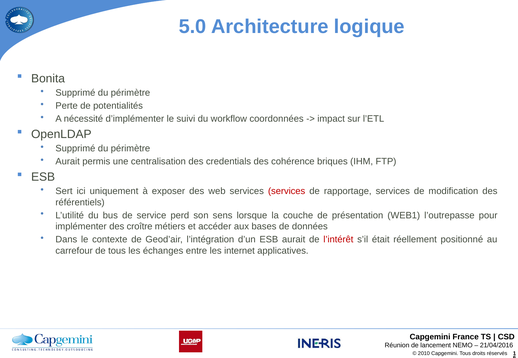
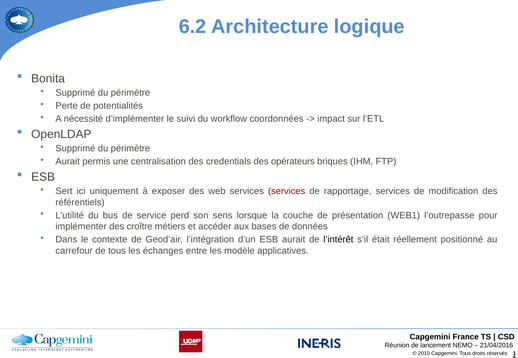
5.0: 5.0 -> 6.2
cohérence: cohérence -> opérateurs
l’intérêt colour: red -> black
internet: internet -> modèle
